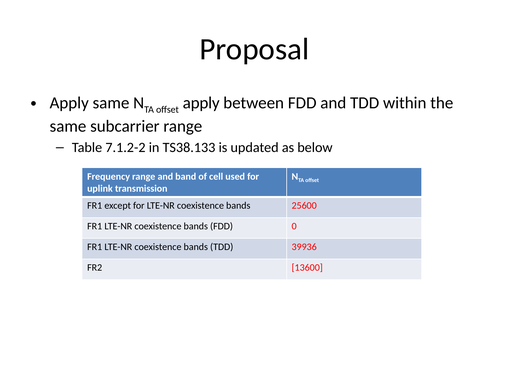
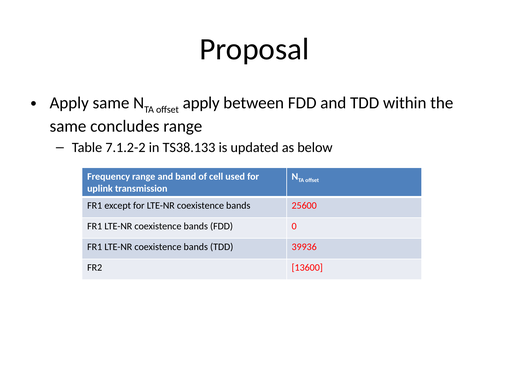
subcarrier: subcarrier -> concludes
